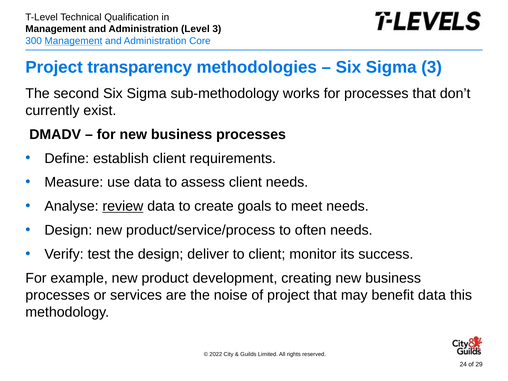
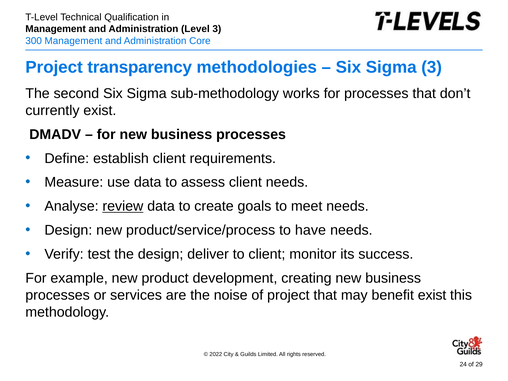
Management at (73, 41) underline: present -> none
often: often -> have
benefit data: data -> exist
